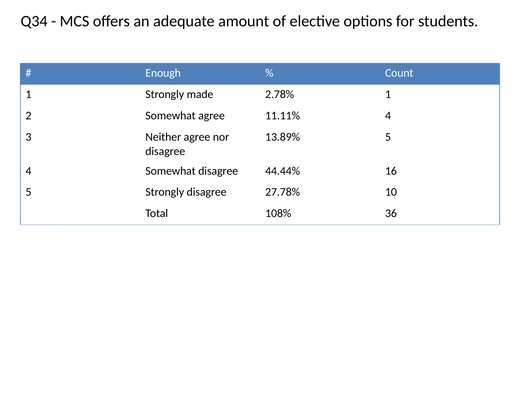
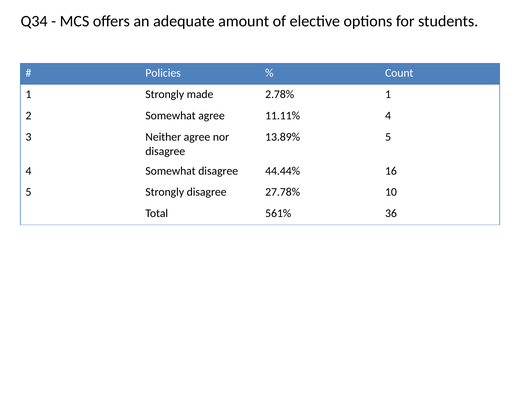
Enough: Enough -> Policies
108%: 108% -> 561%
